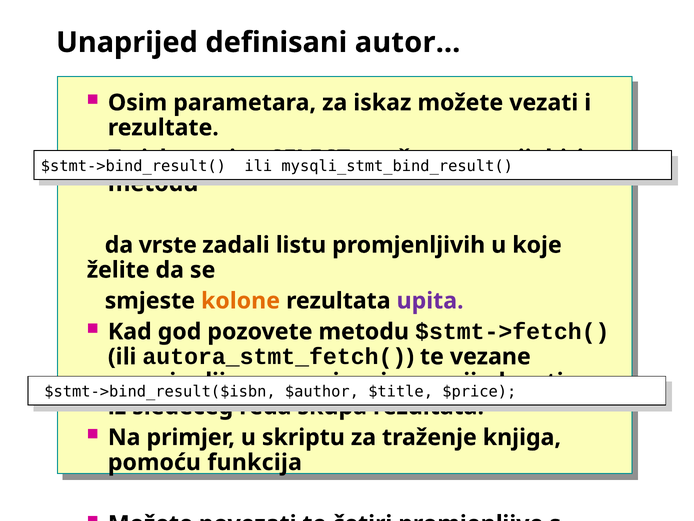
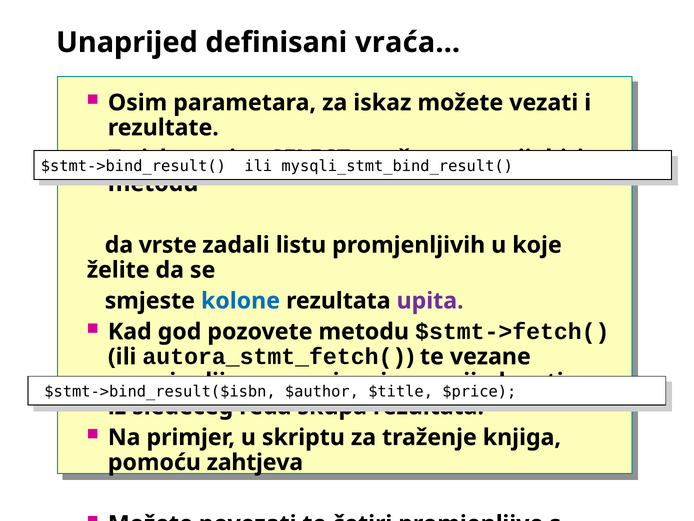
autor…: autor… -> vraća…
kolone at (240, 301) colour: orange -> blue
funkcija: funkcija -> zahtjeva
